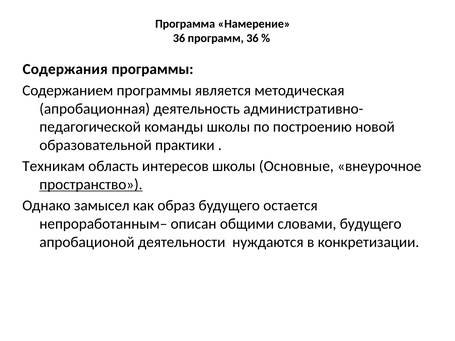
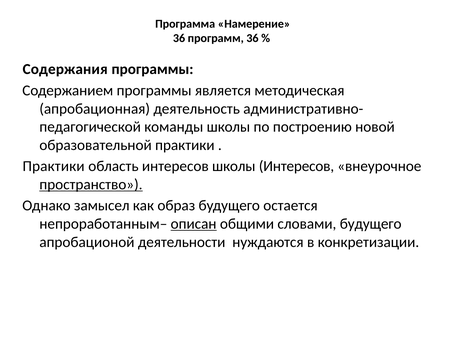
Техникам at (54, 166): Техникам -> Практики
школы Основные: Основные -> Интересов
описан underline: none -> present
